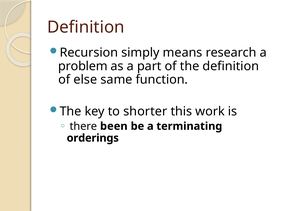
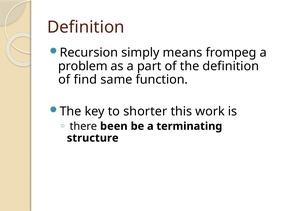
research: research -> frompeg
else: else -> find
orderings: orderings -> structure
